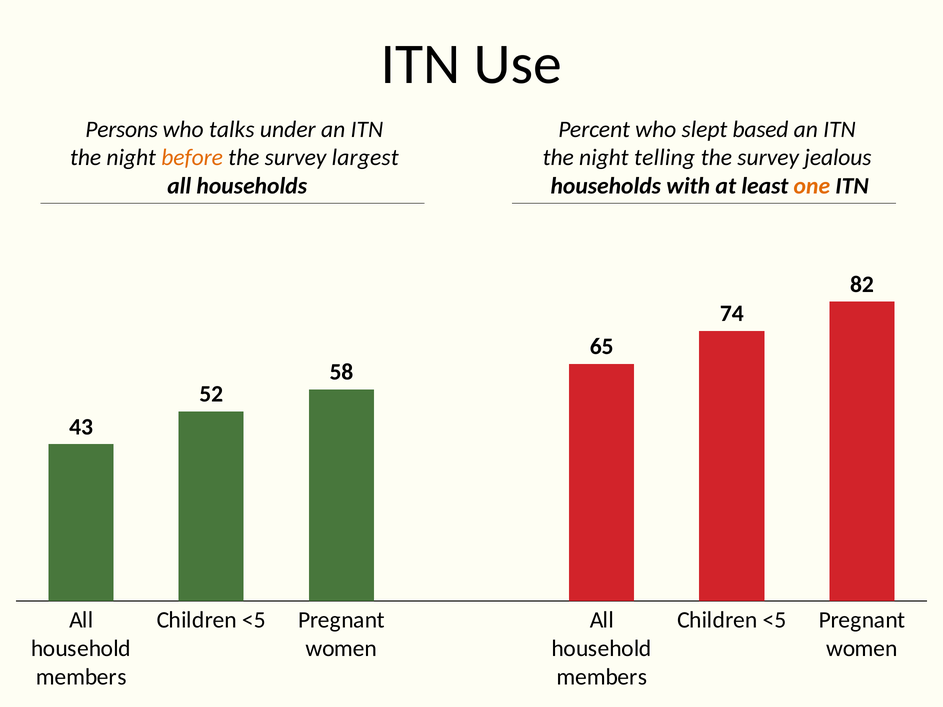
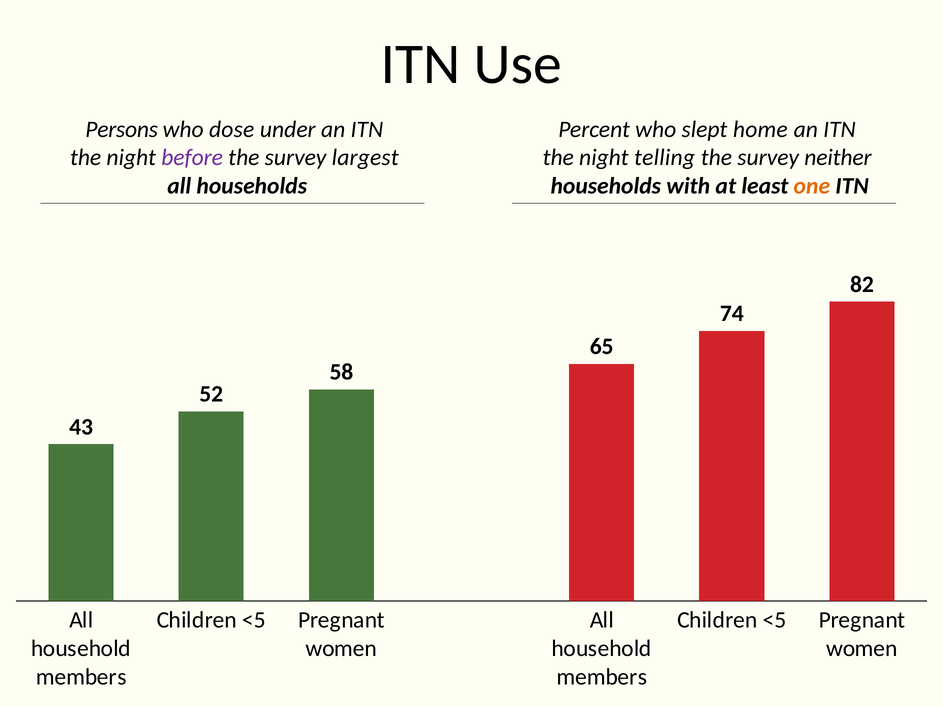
talks: talks -> dose
based: based -> home
before colour: orange -> purple
jealous: jealous -> neither
